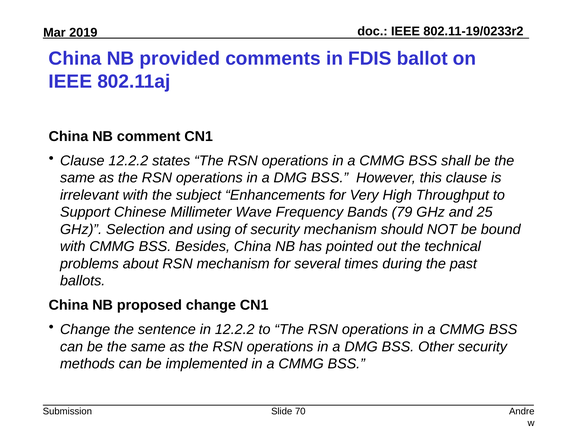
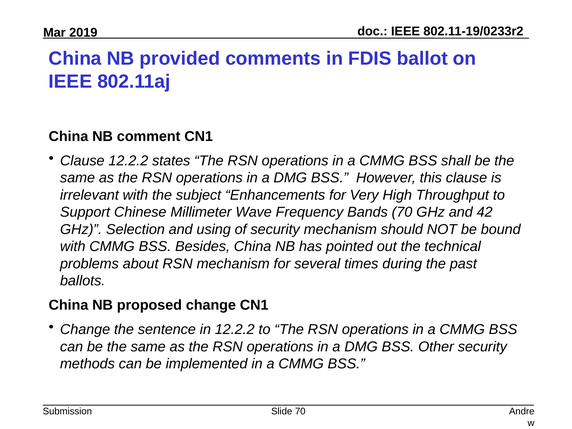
Bands 79: 79 -> 70
25: 25 -> 42
